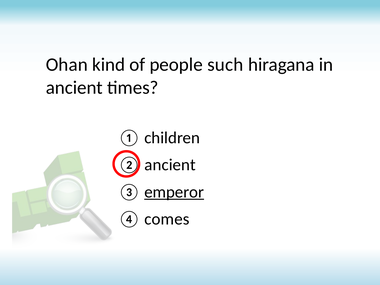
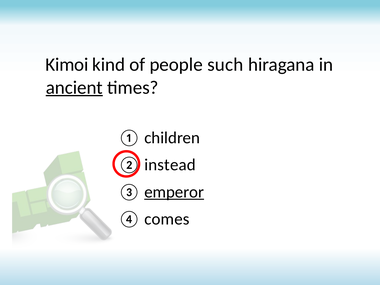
Ohan: Ohan -> Kimoi
ancient at (74, 87) underline: none -> present
ancient at (170, 165): ancient -> instead
